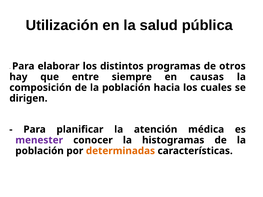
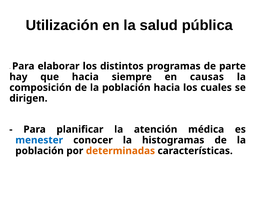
otros: otros -> parte
que entre: entre -> hacia
menester colour: purple -> blue
